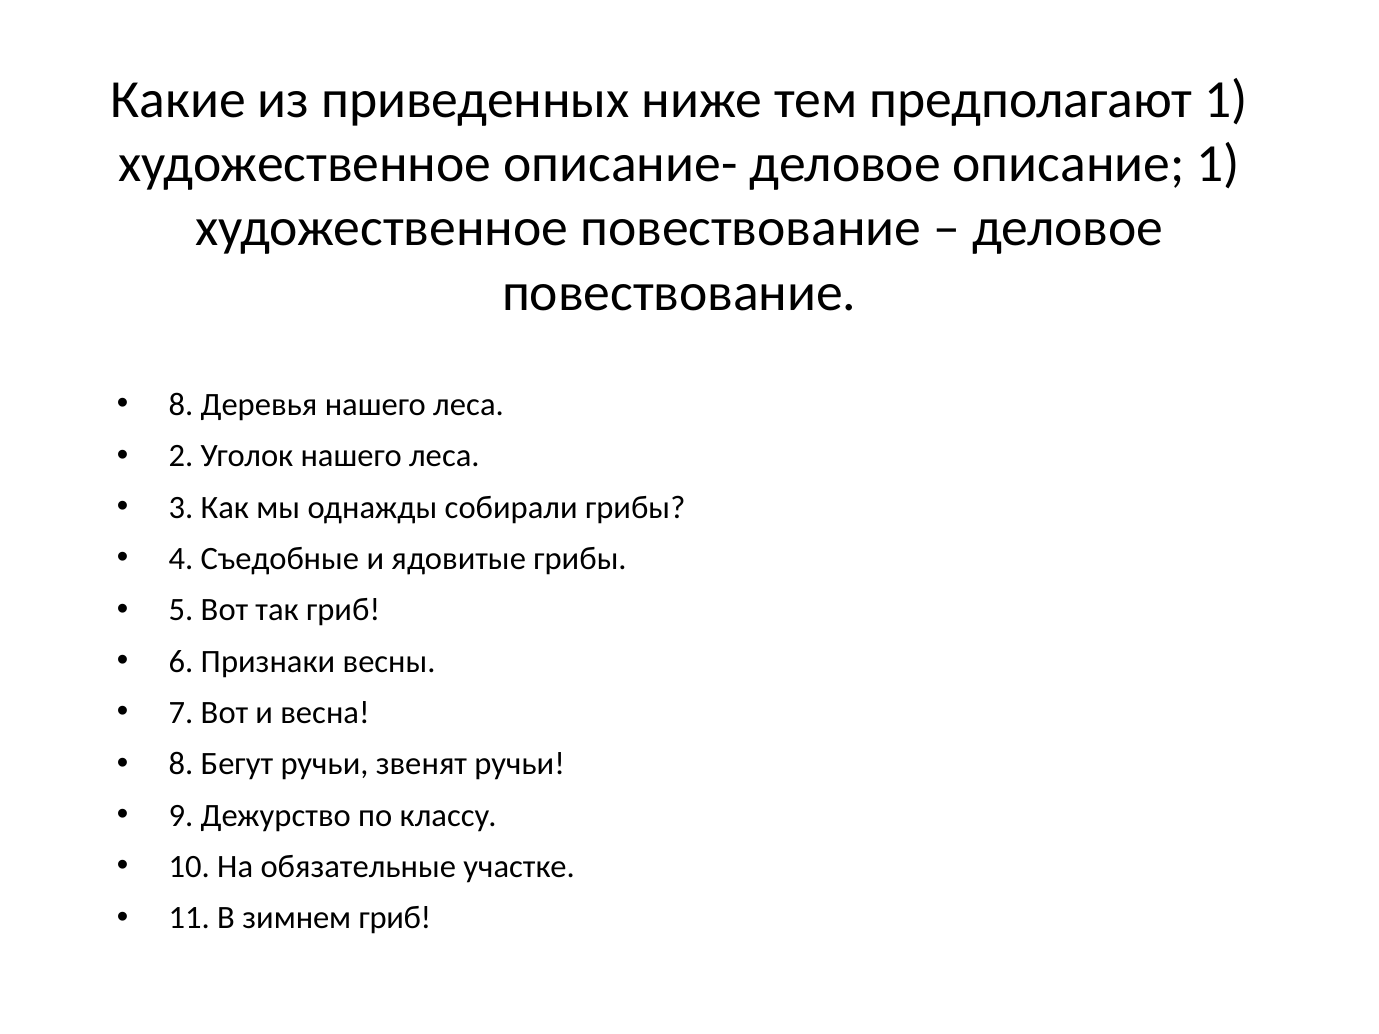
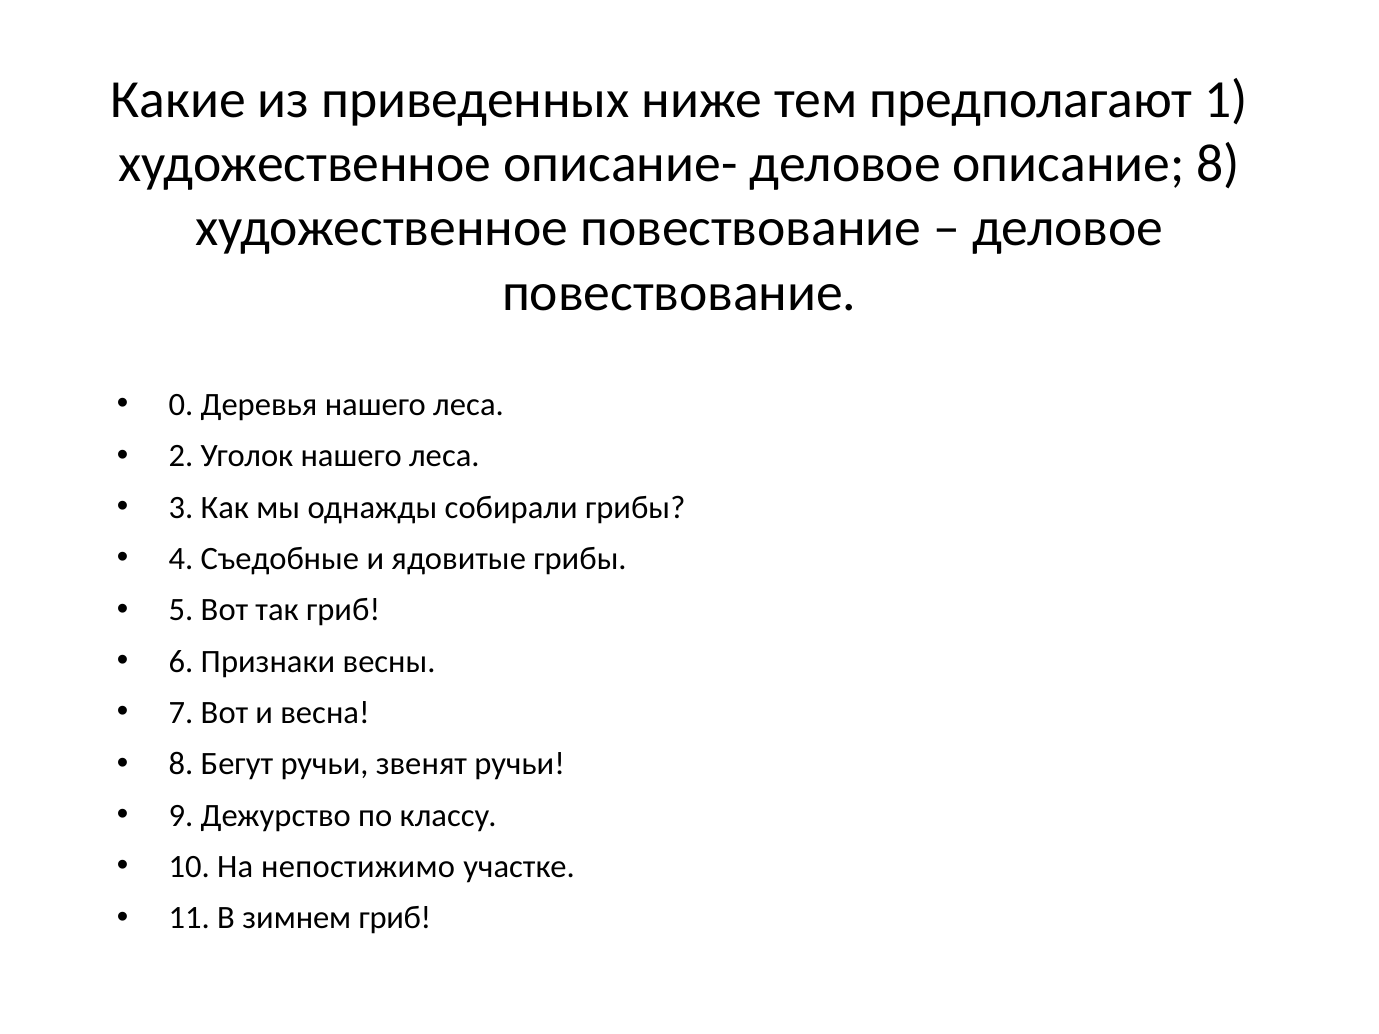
описание 1: 1 -> 8
8 at (181, 405): 8 -> 0
обязательные: обязательные -> непостижимо
